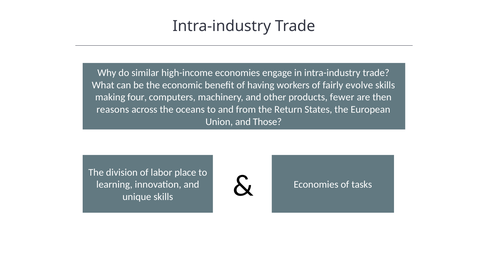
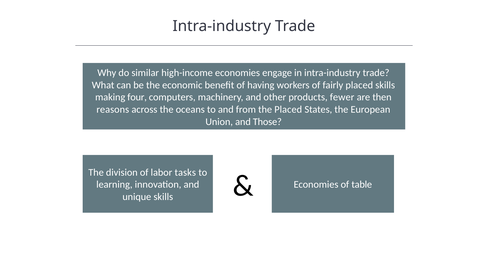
fairly evolve: evolve -> placed
the Return: Return -> Placed
place: place -> tasks
tasks: tasks -> table
